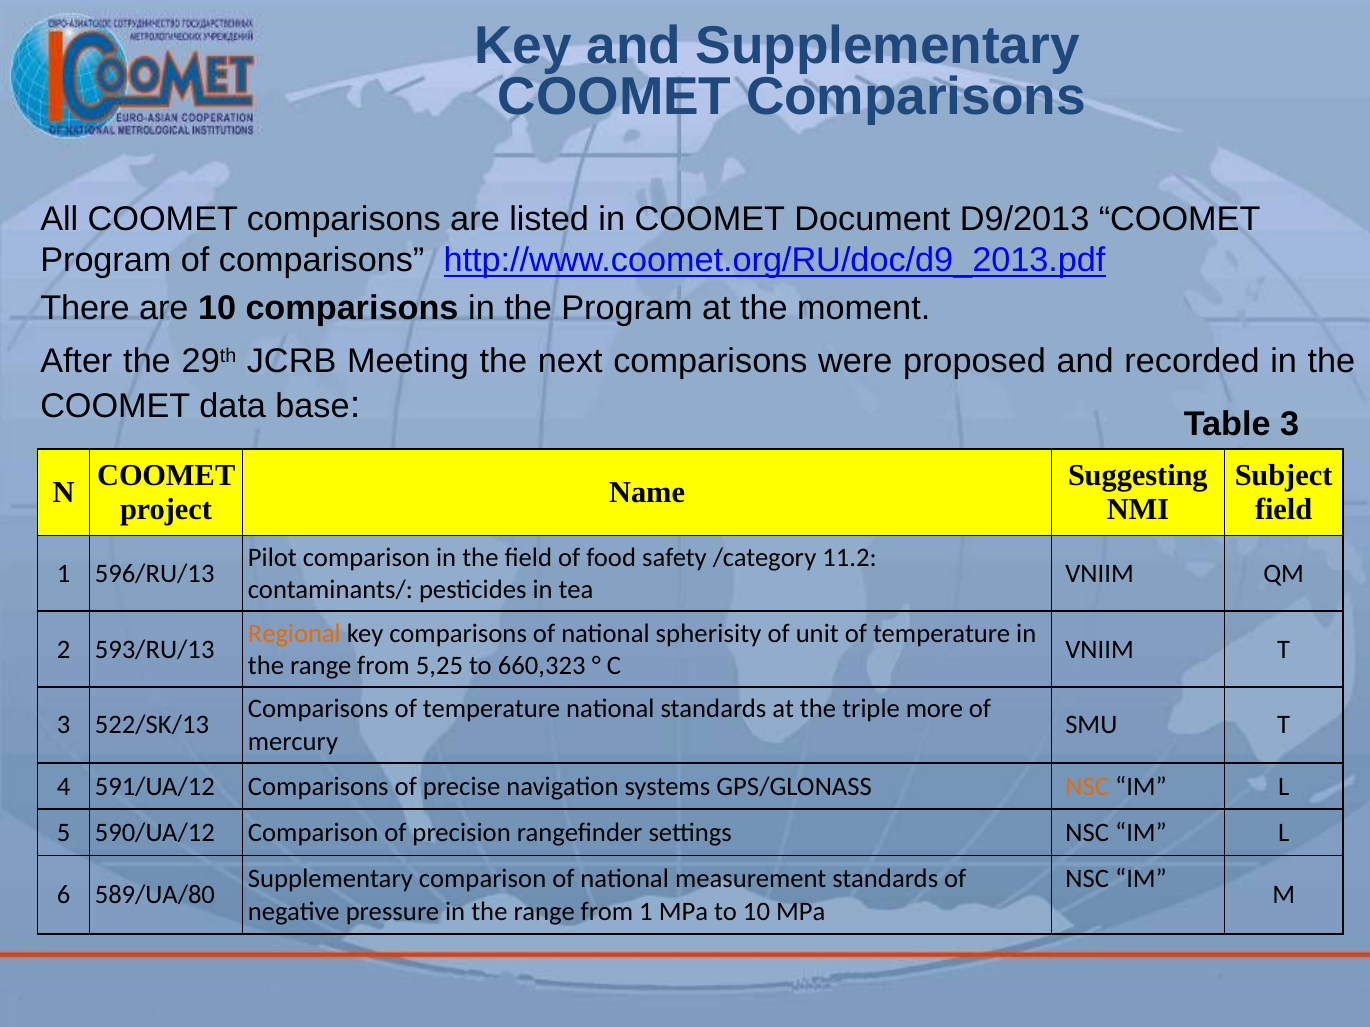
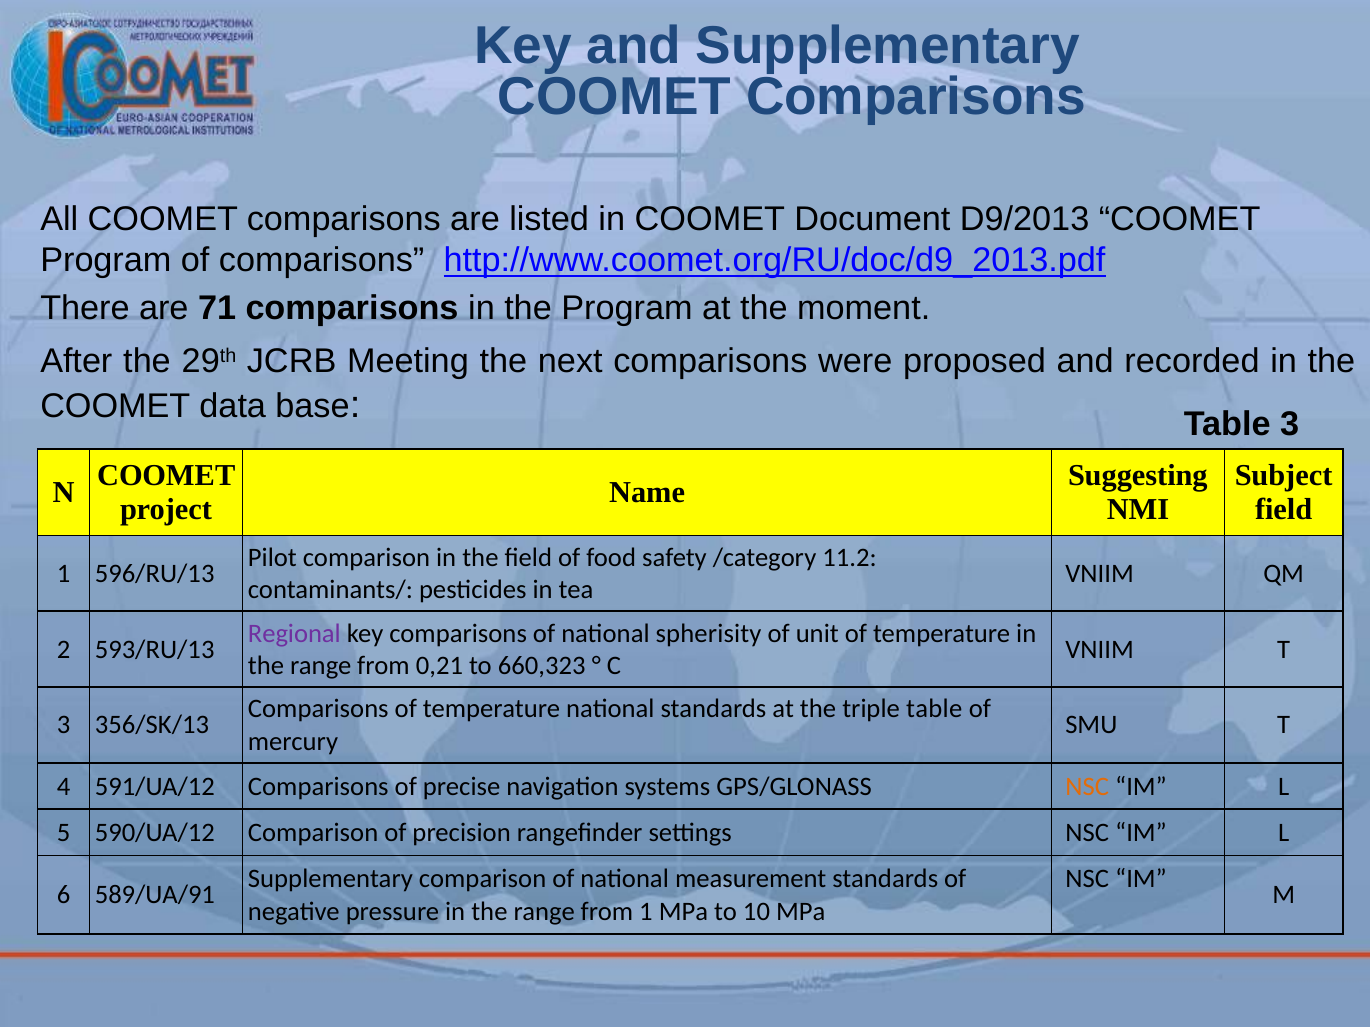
are 10: 10 -> 71
Regional colour: orange -> purple
5,25: 5,25 -> 0,21
triple more: more -> table
522/SK/13: 522/SK/13 -> 356/SK/13
589/UA/80: 589/UA/80 -> 589/UA/91
